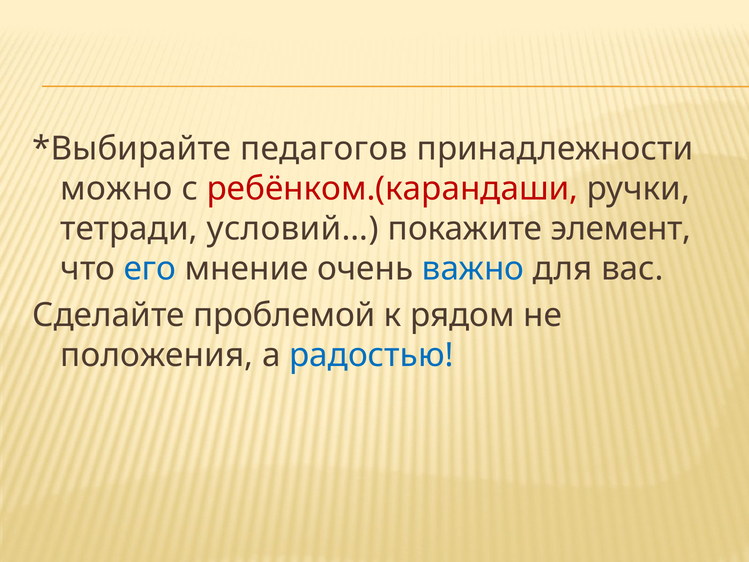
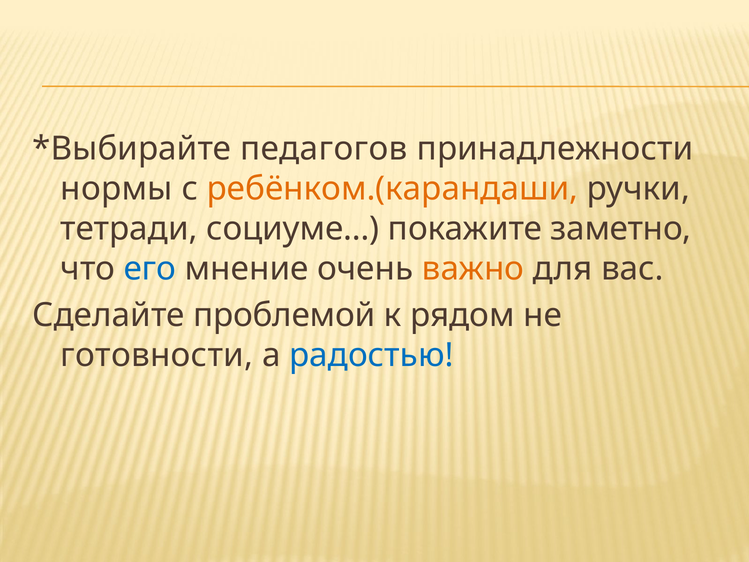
можно: можно -> нормы
ребёнком.(карандаши colour: red -> orange
условий…: условий… -> социуме…
элемент: элемент -> заметно
важно colour: blue -> orange
положения: положения -> готовности
